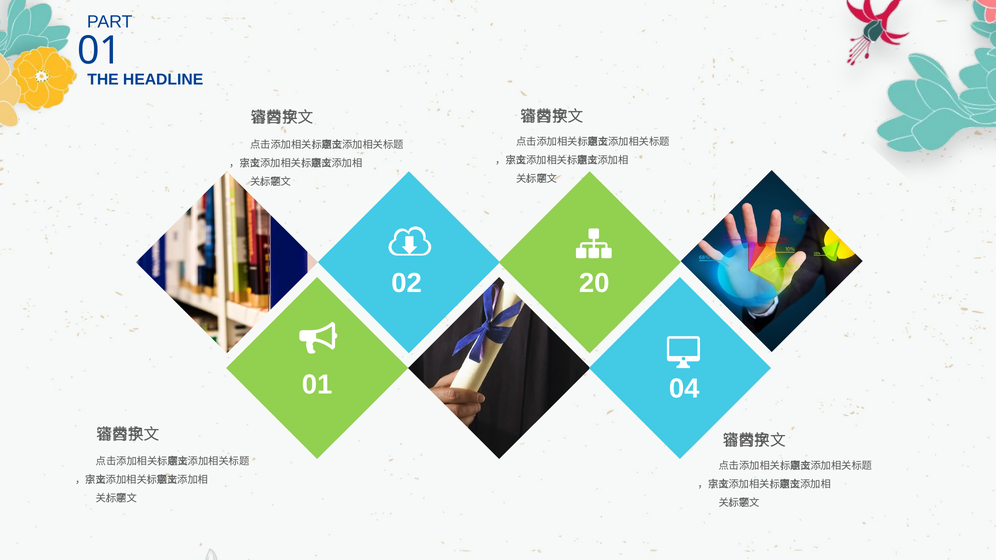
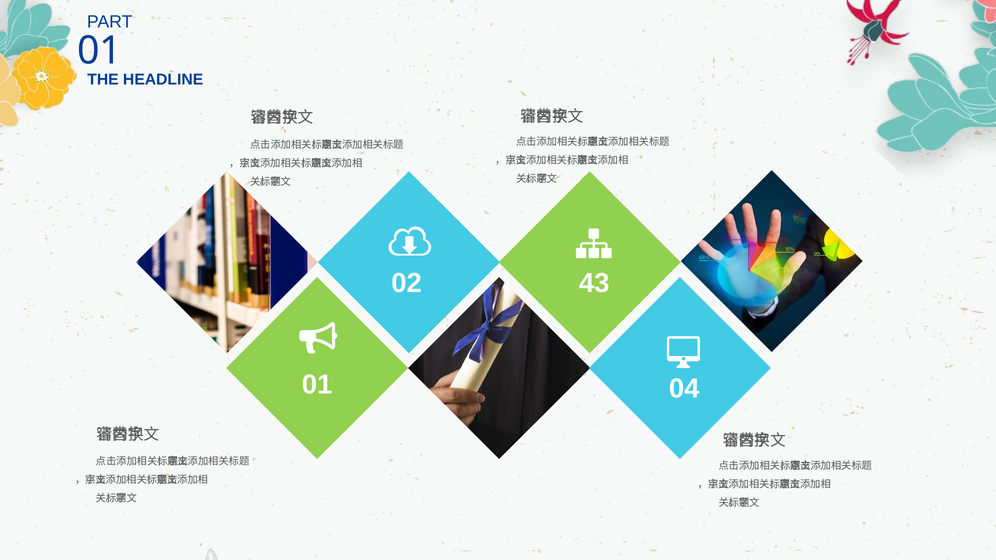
20: 20 -> 43
